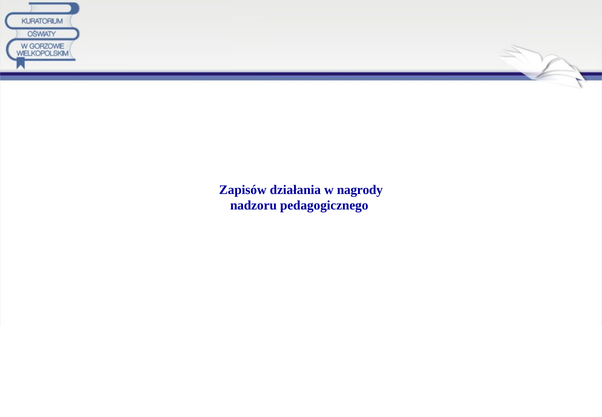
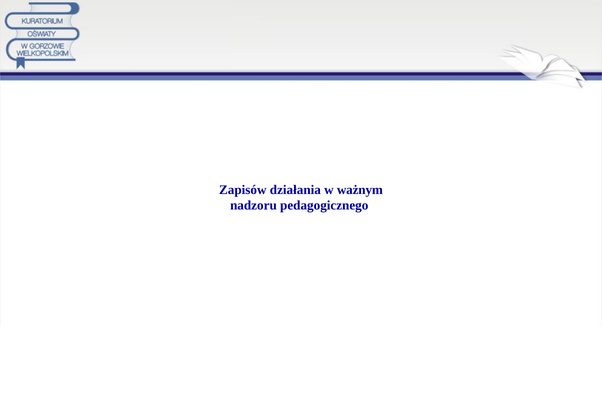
nagrody: nagrody -> ważnym
